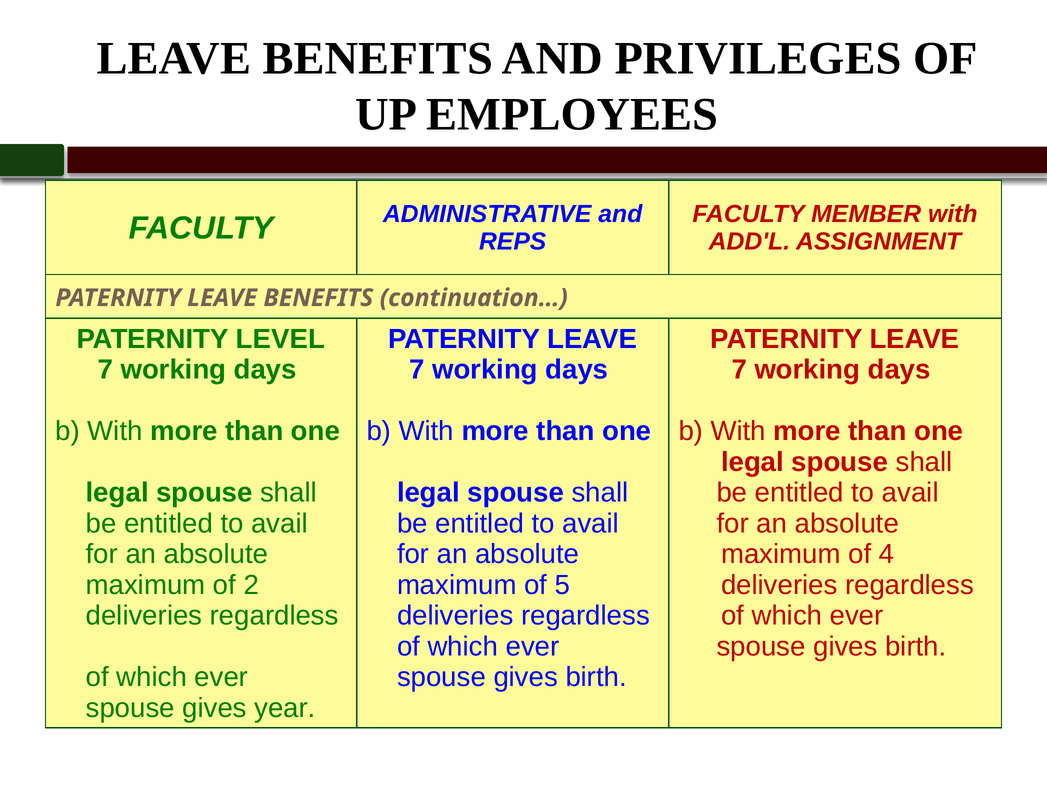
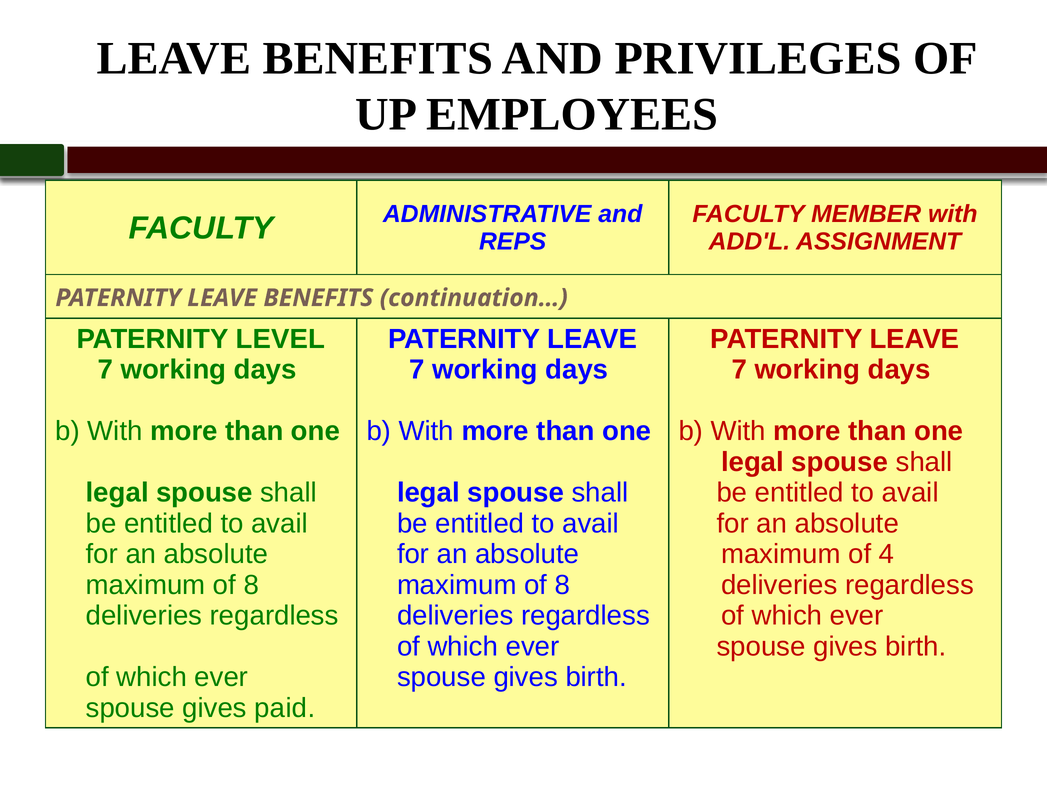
2 at (251, 584): 2 -> 8
5 at (562, 584): 5 -> 8
year: year -> paid
